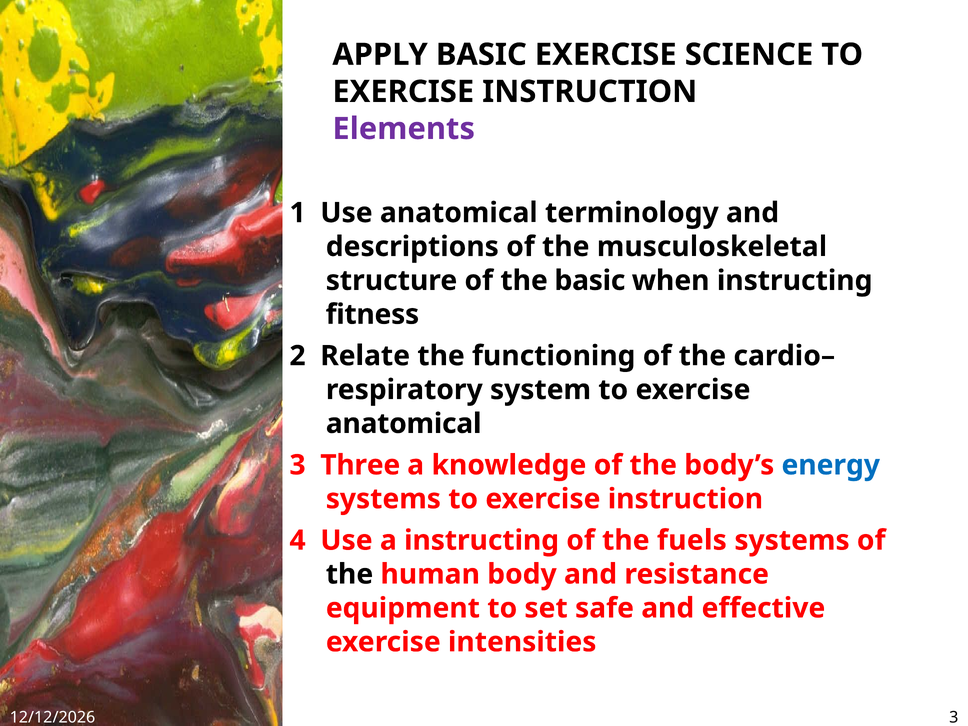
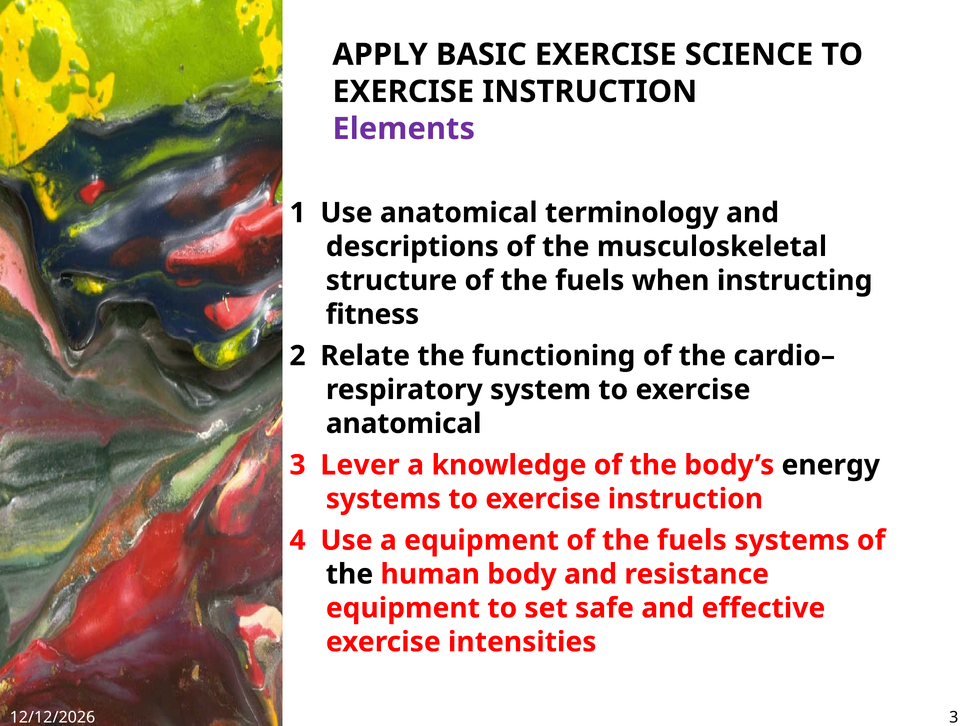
structure of the basic: basic -> fuels
Three: Three -> Lever
energy colour: blue -> black
a instructing: instructing -> equipment
